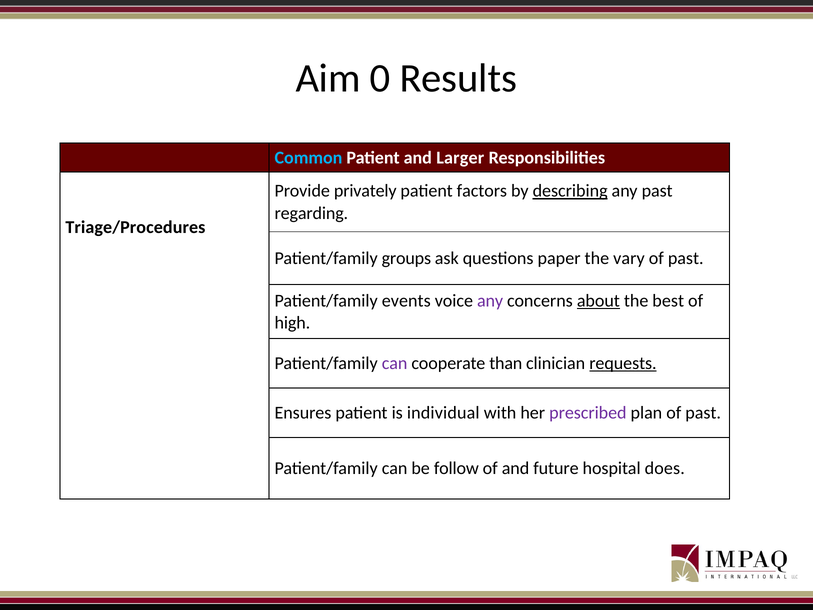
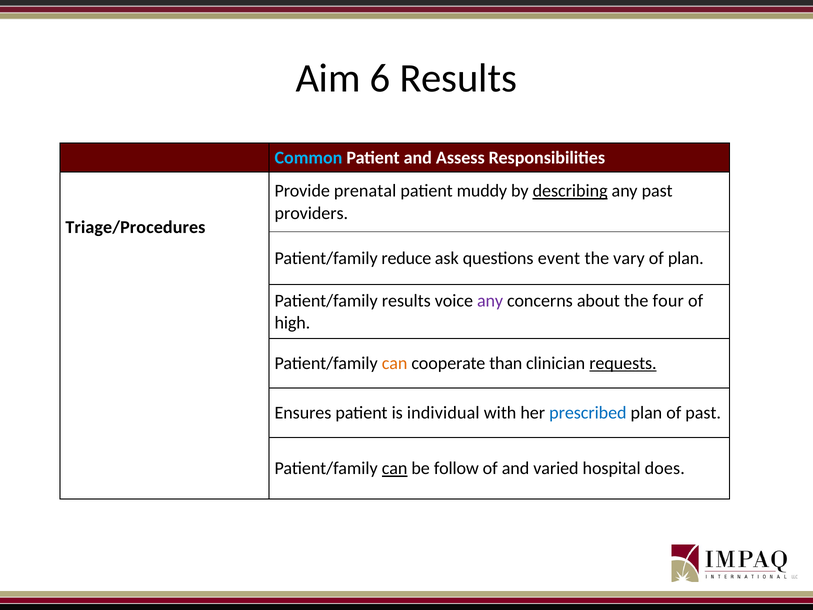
0: 0 -> 6
Larger: Larger -> Assess
privately: privately -> prenatal
factors: factors -> muddy
regarding: regarding -> providers
groups: groups -> reduce
paper: paper -> event
past at (686, 258): past -> plan
Patient/family events: events -> results
about underline: present -> none
best: best -> four
can at (395, 363) colour: purple -> orange
prescribed colour: purple -> blue
can at (395, 468) underline: none -> present
future: future -> varied
